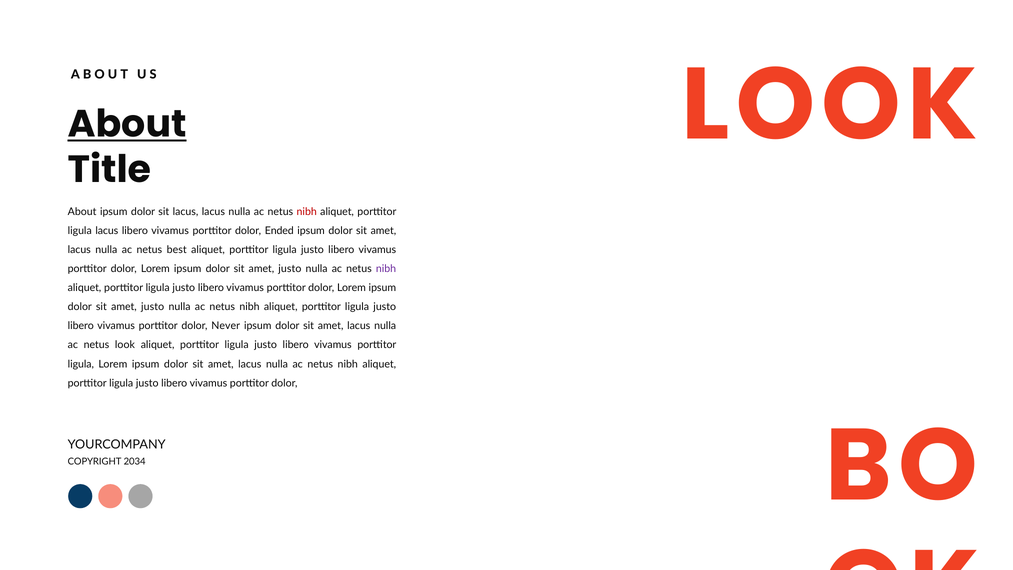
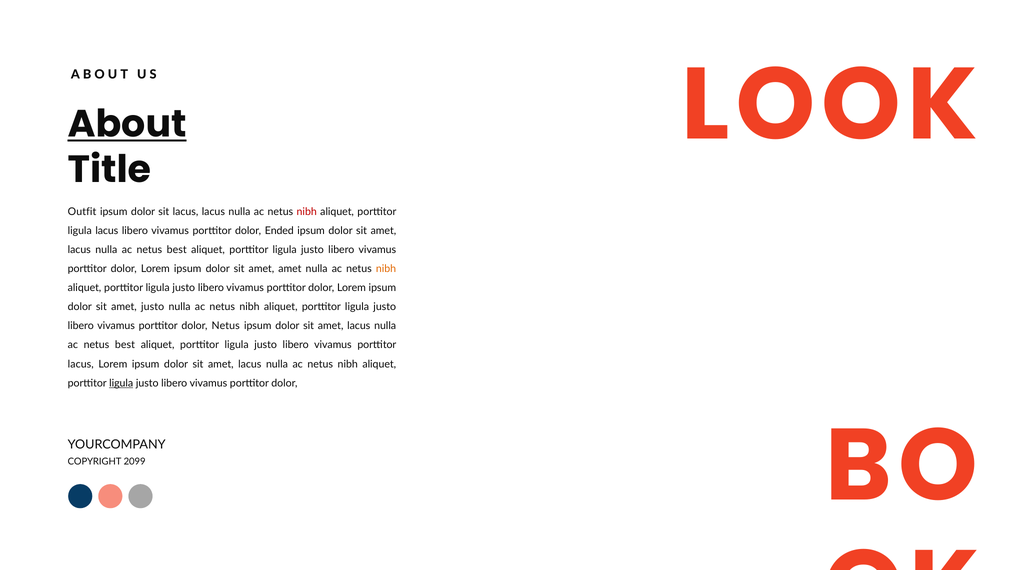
About at (82, 212): About -> Outfit
justo at (290, 269): justo -> amet
nibh at (386, 269) colour: purple -> orange
dolor Never: Never -> Netus
look at (125, 345): look -> best
ligula at (81, 364): ligula -> lacus
ligula at (121, 383) underline: none -> present
2034: 2034 -> 2099
